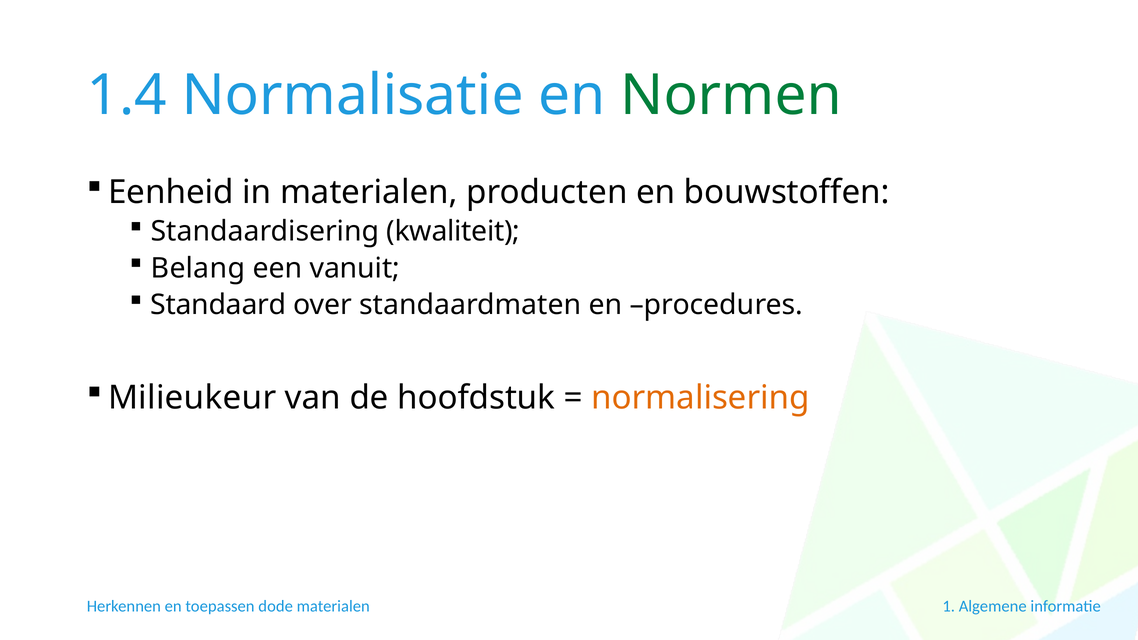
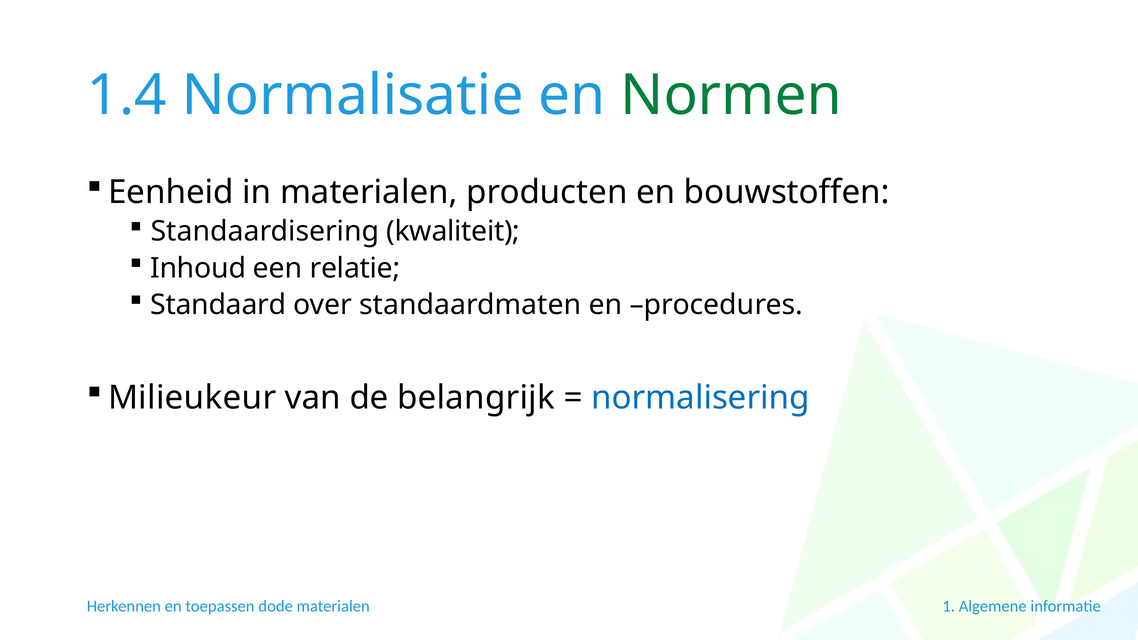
Belang: Belang -> Inhoud
vanuit: vanuit -> relatie
hoofdstuk: hoofdstuk -> belangrijk
normalisering colour: orange -> blue
